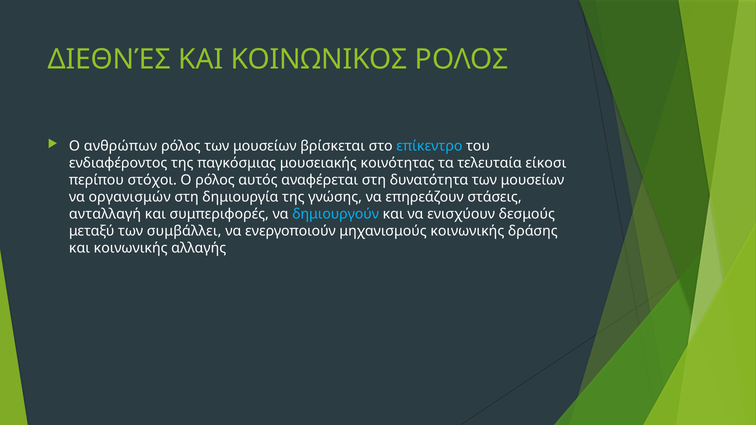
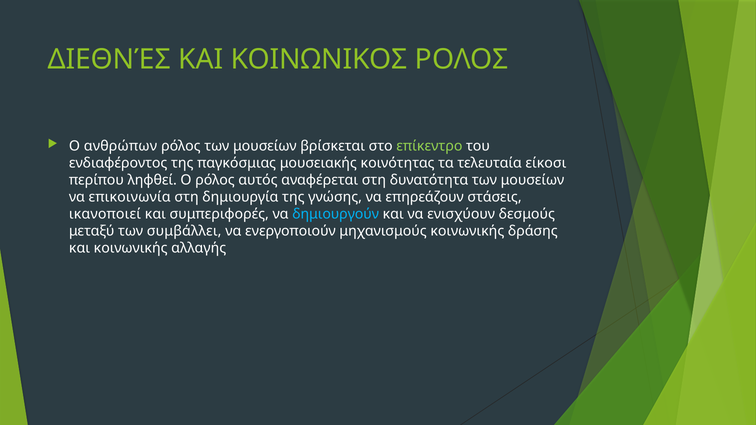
επίκεντρο colour: light blue -> light green
στόχοι: στόχοι -> ληφθεί
οργανισμών: οργανισμών -> επικοινωνία
ανταλλαγή: ανταλλαγή -> ικανοποιεί
